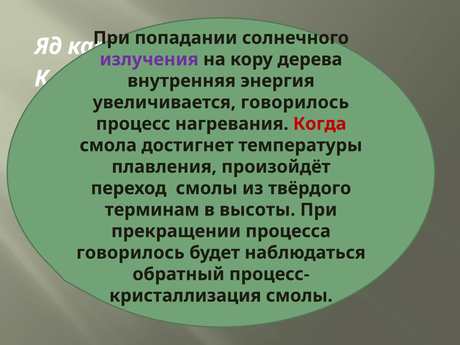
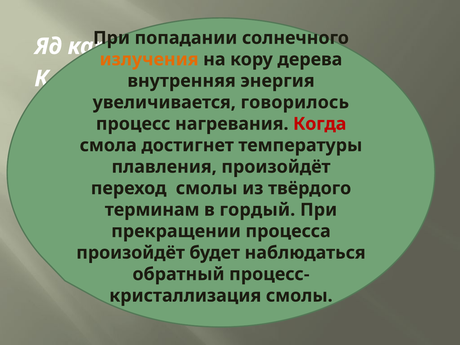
излучения colour: purple -> orange
высоты: высоты -> гордый
говорилось at (130, 253): говорилось -> произойдёт
